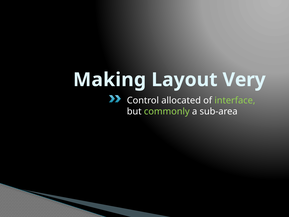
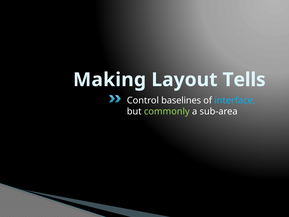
Very: Very -> Tells
allocated: allocated -> baselines
interface colour: light green -> light blue
